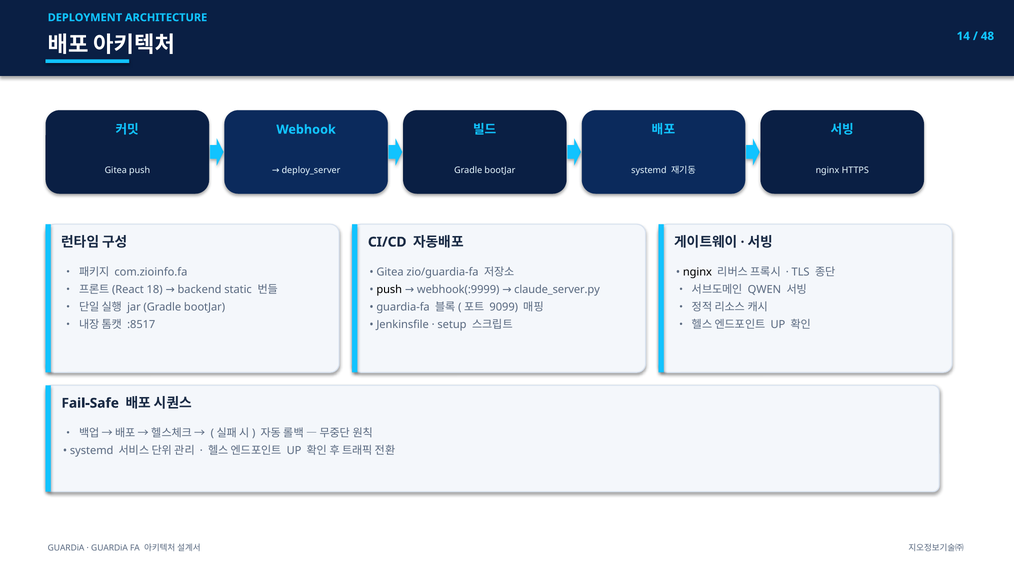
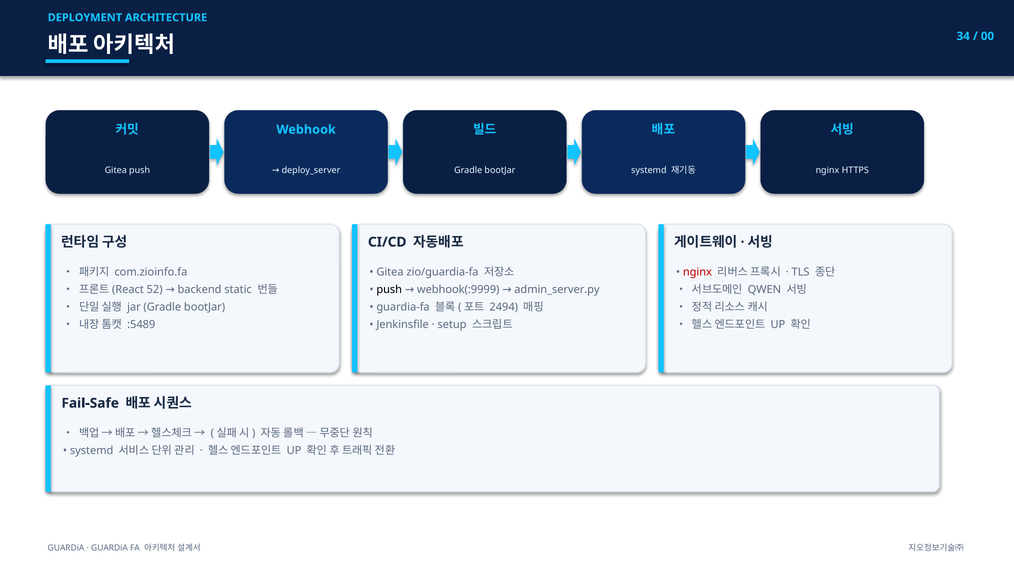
14: 14 -> 34
48: 48 -> 00
nginx at (697, 272) colour: black -> red
18: 18 -> 52
claude_server.py: claude_server.py -> admin_server.py
9099: 9099 -> 2494
:8517: :8517 -> :5489
